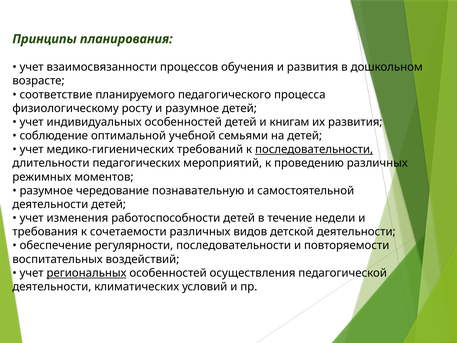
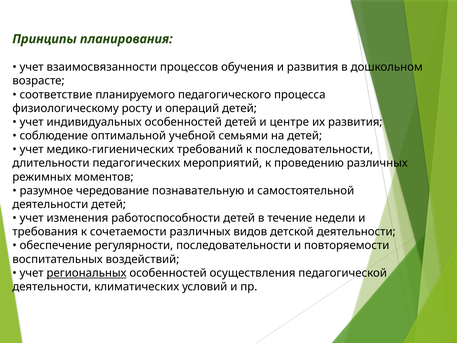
и разумное: разумное -> операций
книгам: книгам -> центре
последовательности at (314, 149) underline: present -> none
